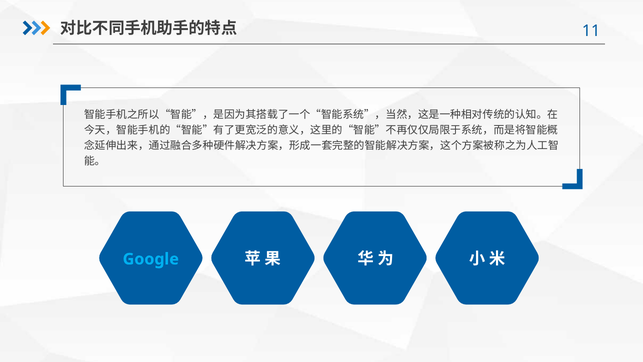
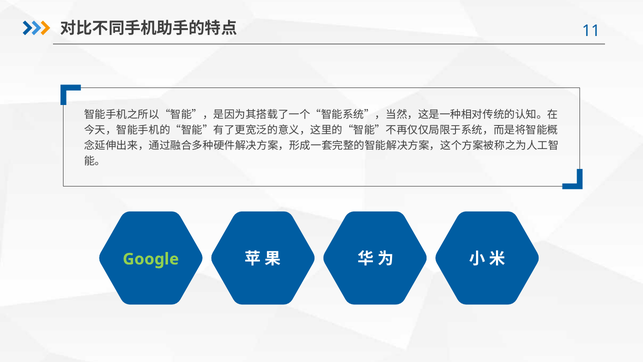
Google colour: light blue -> light green
